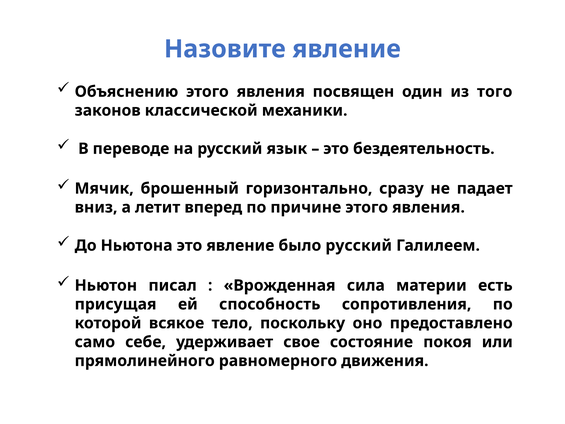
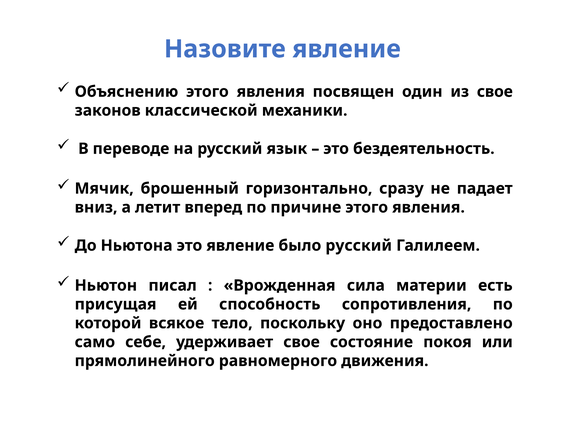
из того: того -> свое
